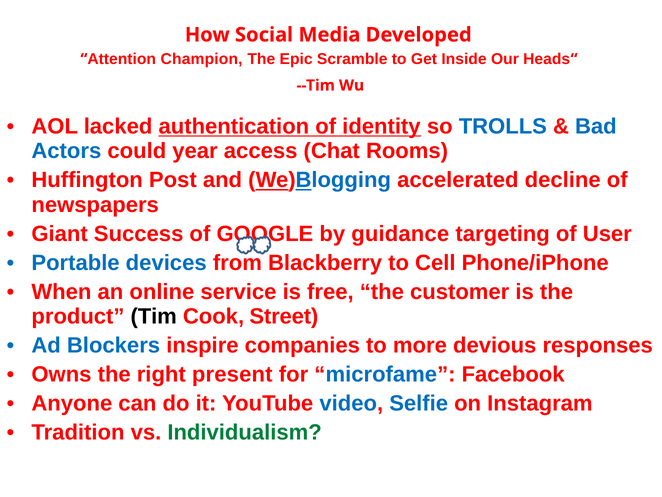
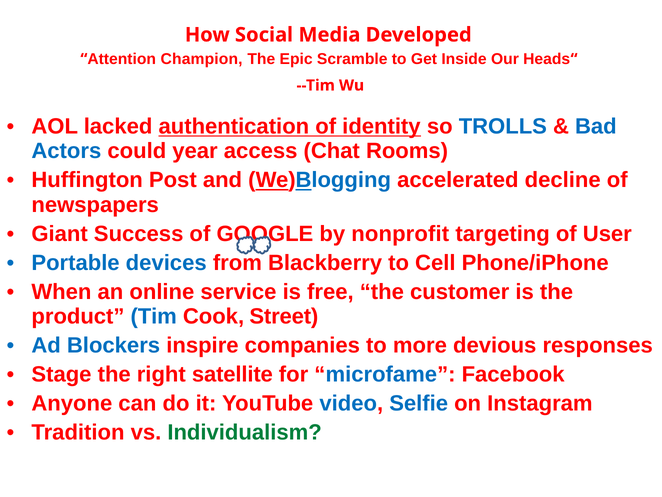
guidance: guidance -> nonprofit
Tim colour: black -> blue
Owns: Owns -> Stage
present: present -> satellite
